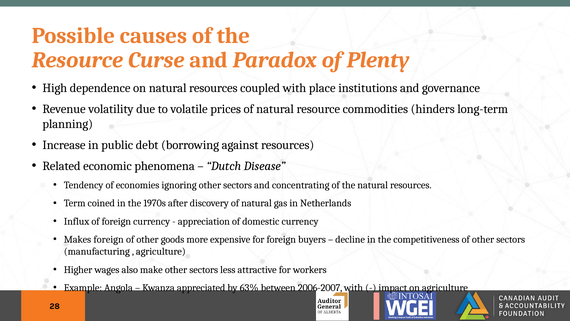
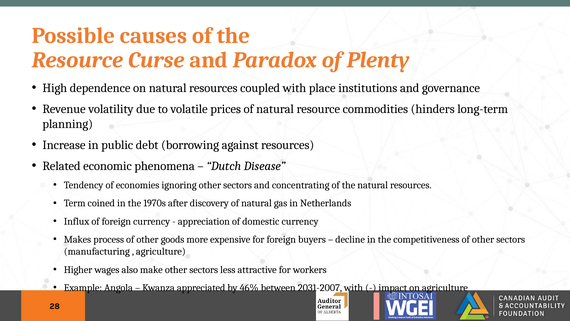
Makes foreign: foreign -> process
63%: 63% -> 46%
2006-2007: 2006-2007 -> 2031-2007
